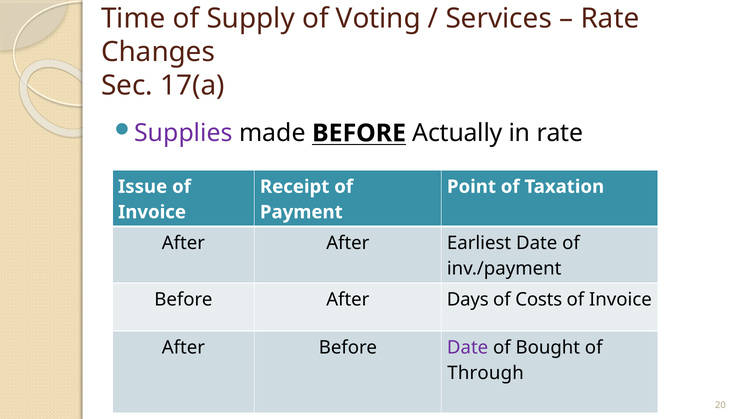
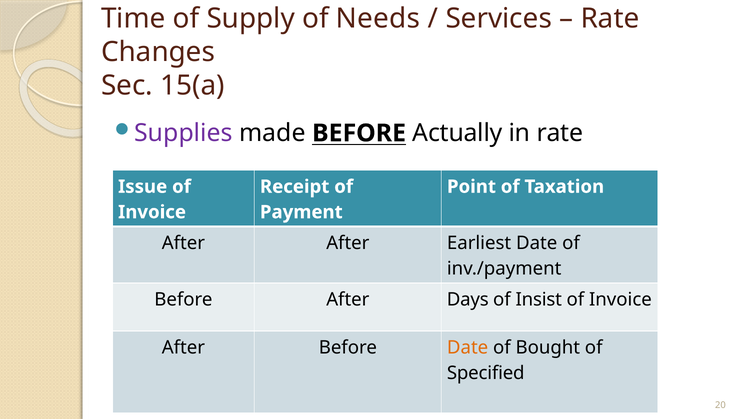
Voting: Voting -> Needs
17(a: 17(a -> 15(a
Costs: Costs -> Insist
Date at (468, 348) colour: purple -> orange
Through: Through -> Specified
